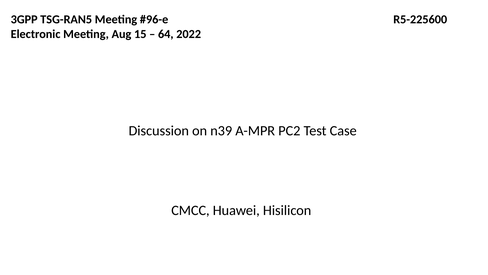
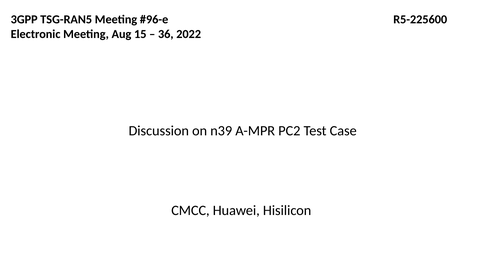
64: 64 -> 36
